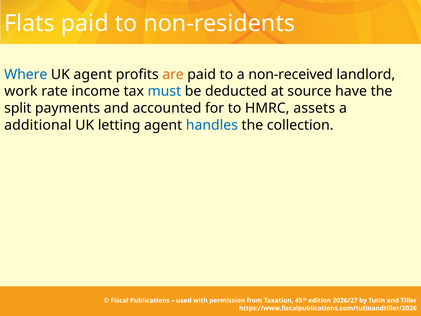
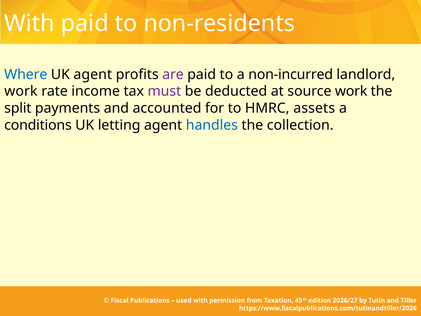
Flats at (30, 23): Flats -> With
are colour: orange -> purple
non-received: non-received -> non-incurred
must colour: blue -> purple
source have: have -> work
additional: additional -> conditions
